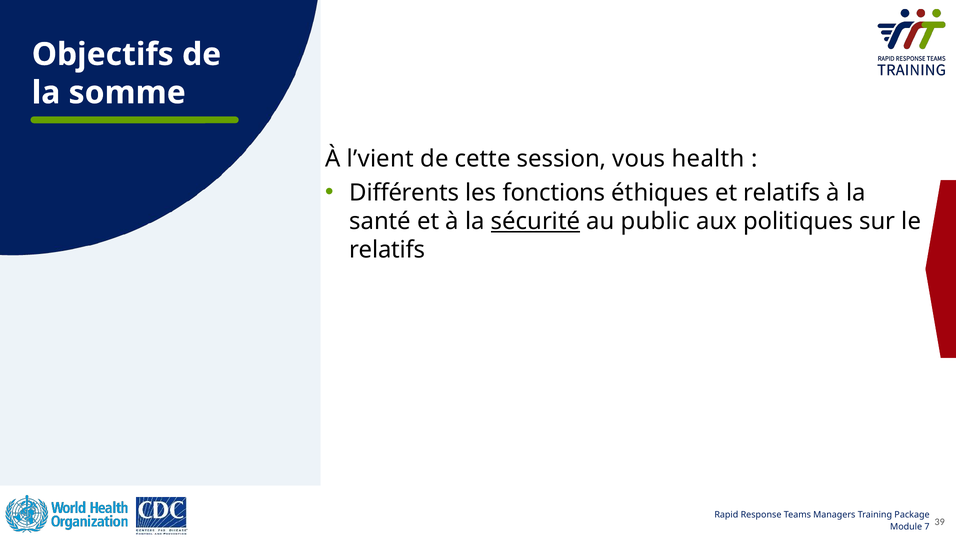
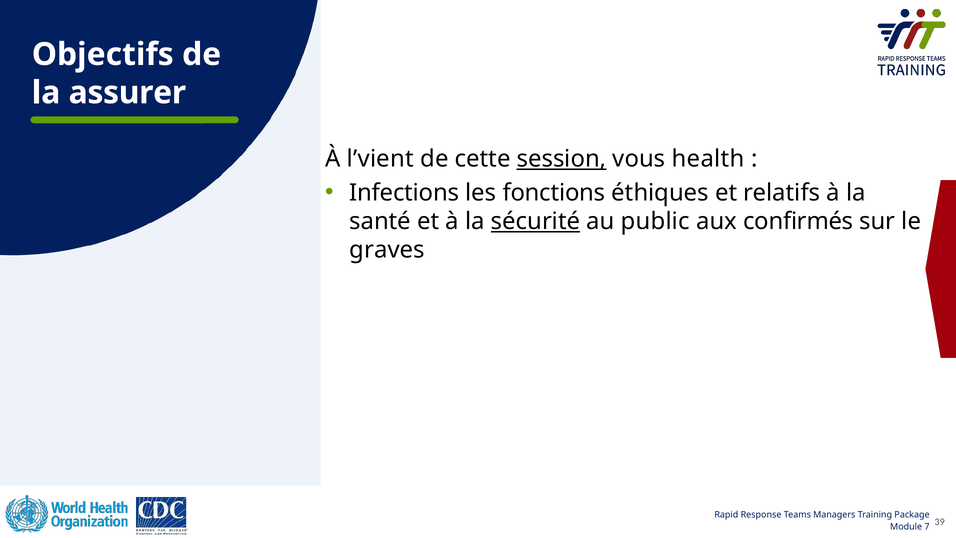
somme: somme -> assurer
session underline: none -> present
Différents: Différents -> Infections
politiques: politiques -> confirmés
relatifs at (387, 250): relatifs -> graves
